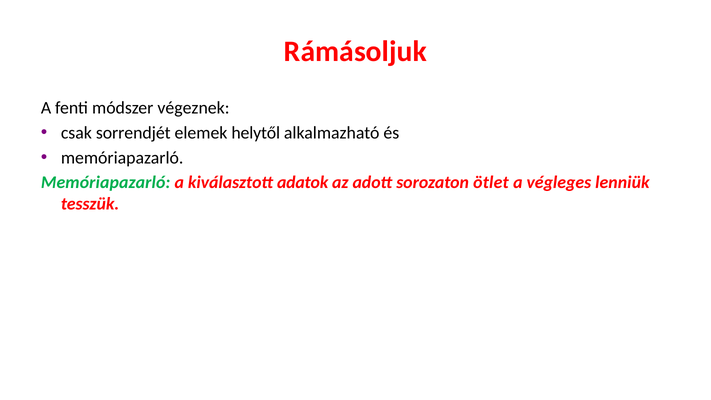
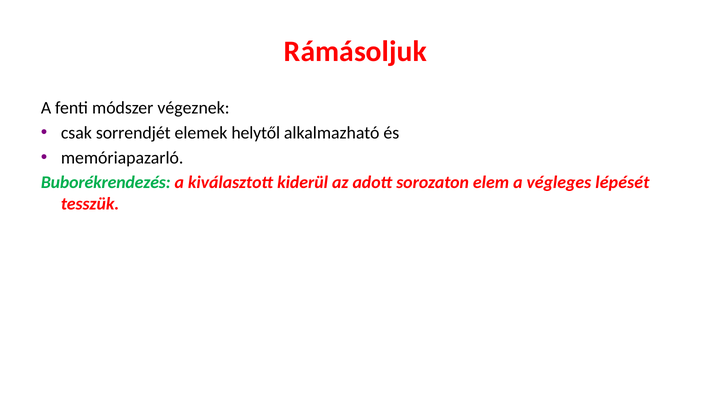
Memóriapazarló at (106, 183): Memóriapazarló -> Buborékrendezés
adatok: adatok -> kiderül
ötlet: ötlet -> elem
lenniük: lenniük -> lépését
